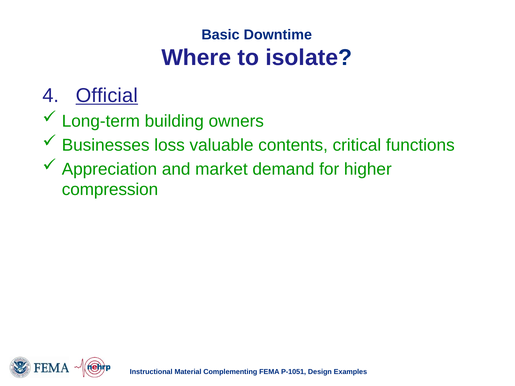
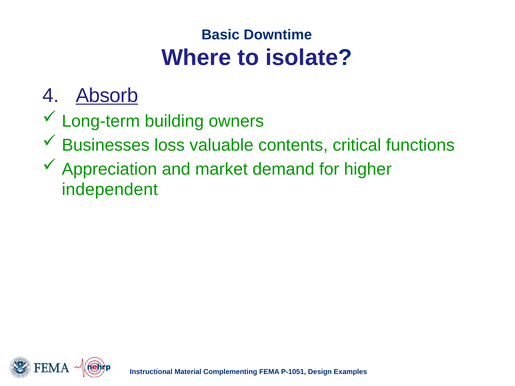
Official: Official -> Absorb
compression: compression -> independent
